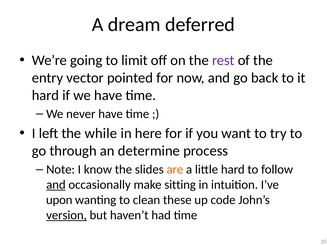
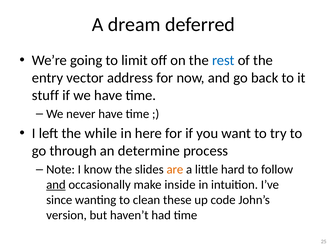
rest colour: purple -> blue
pointed: pointed -> address
hard at (45, 95): hard -> stuff
sitting: sitting -> inside
upon: upon -> since
version underline: present -> none
